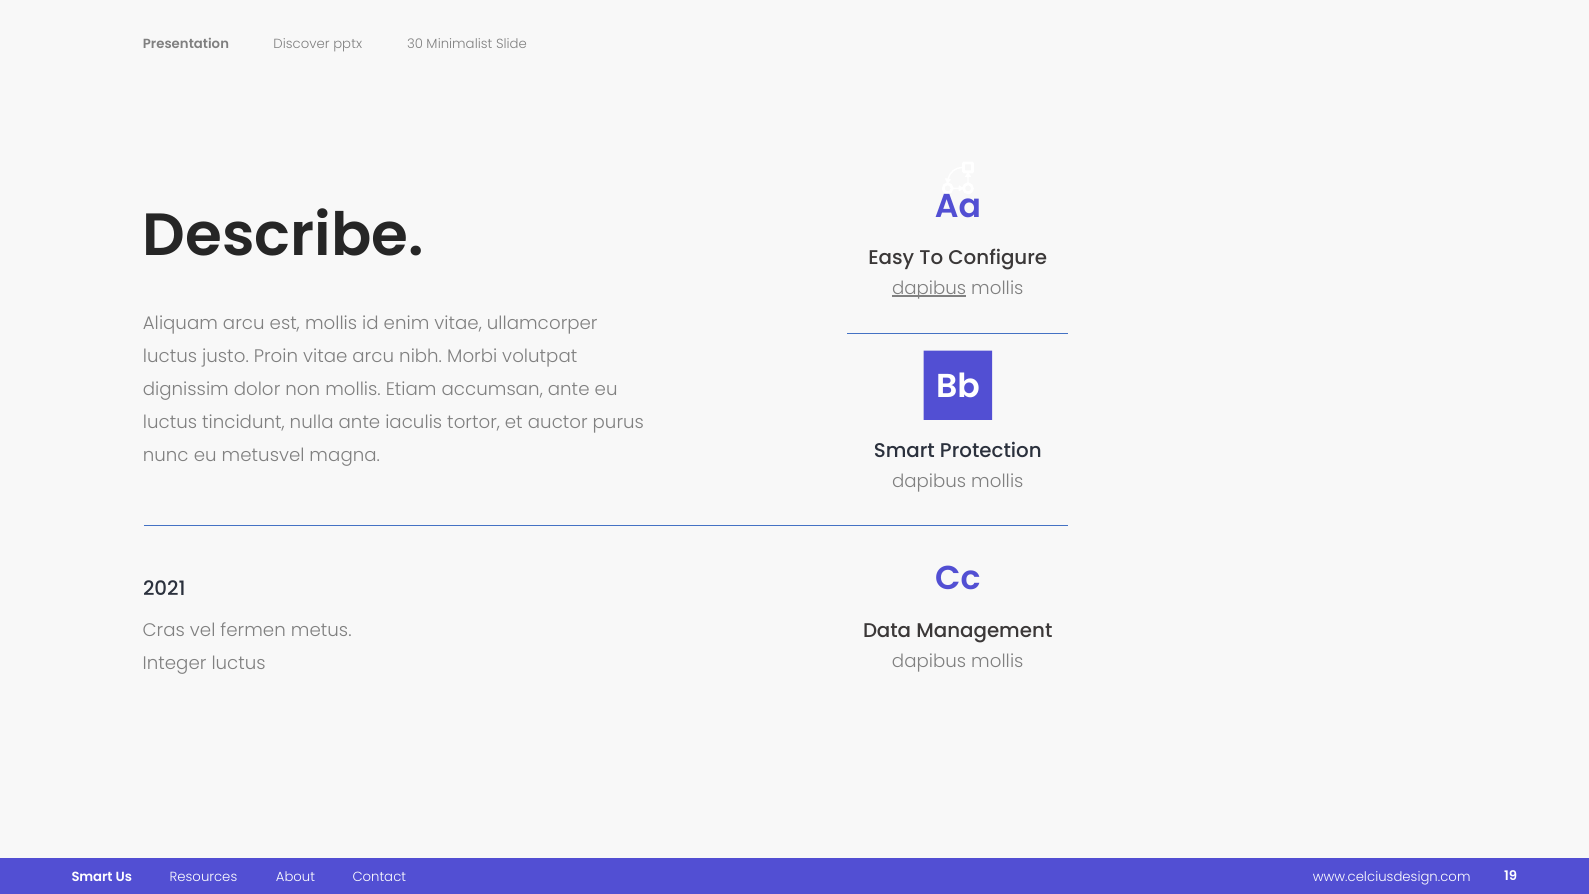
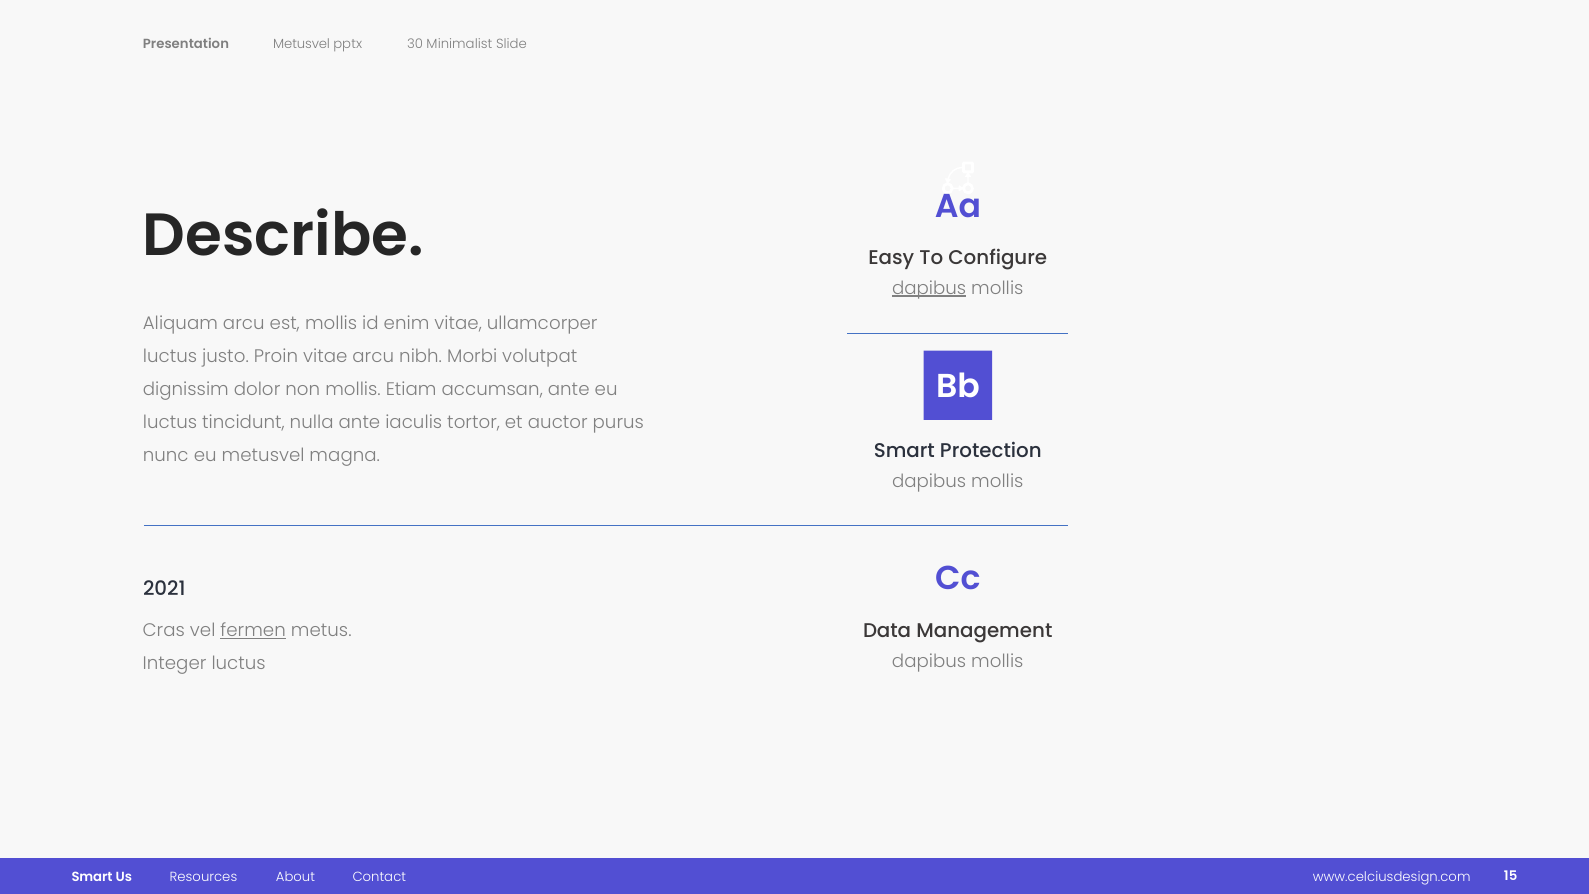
Presentation Discover: Discover -> Metusvel
fermen underline: none -> present
19: 19 -> 15
